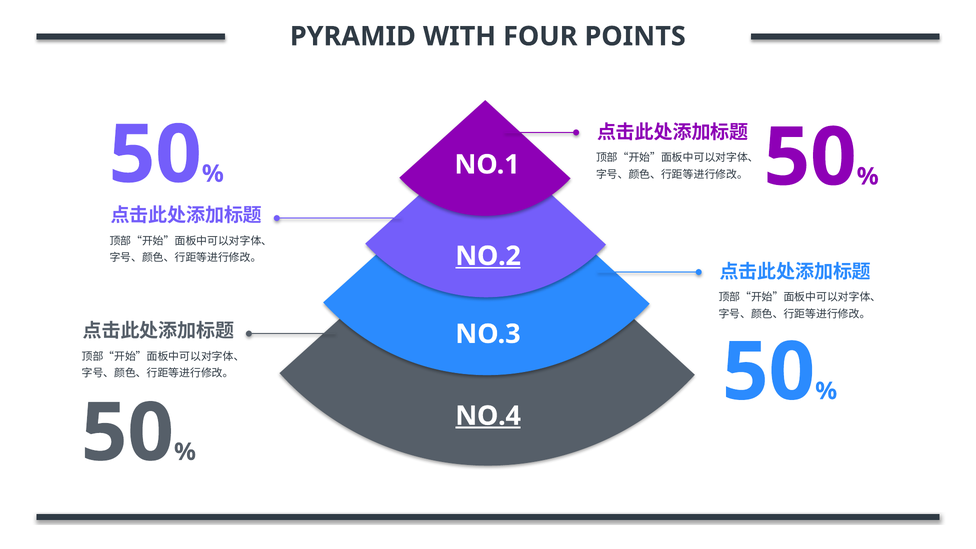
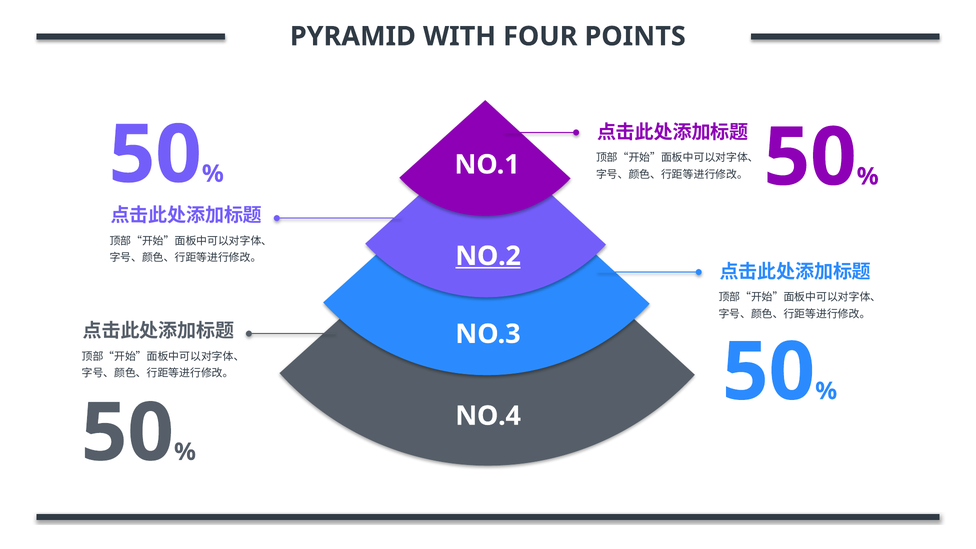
NO.4 underline: present -> none
